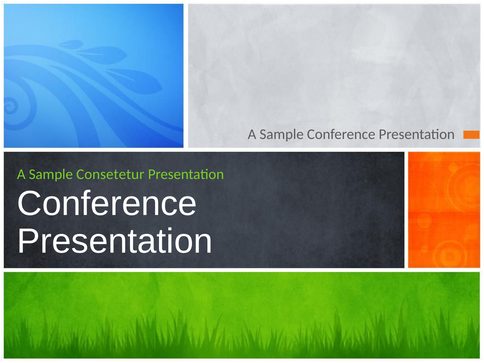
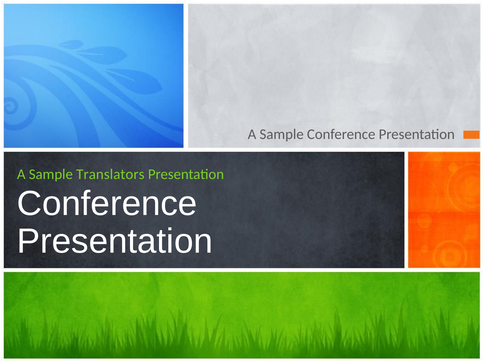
Consetetur: Consetetur -> Translators
